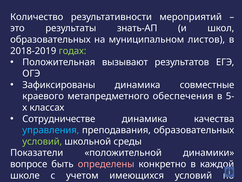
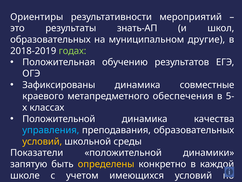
Количество: Количество -> Ориентиры
листов: листов -> другие
вызывают: вызывают -> обучению
Сотрудничестве at (59, 119): Сотрудничестве -> Положительной
условий at (42, 141) colour: light green -> yellow
вопросе: вопросе -> запятую
определены colour: pink -> yellow
